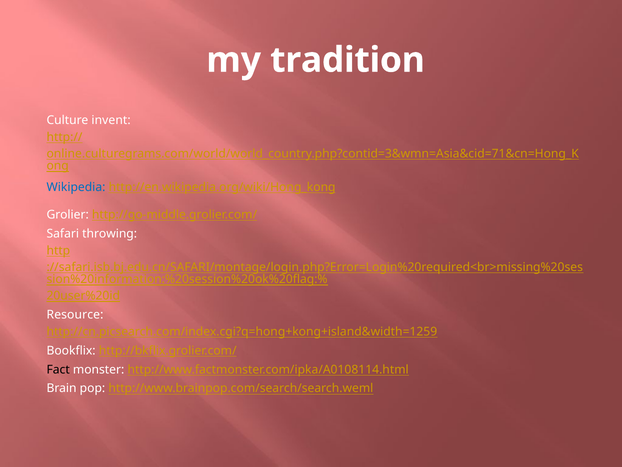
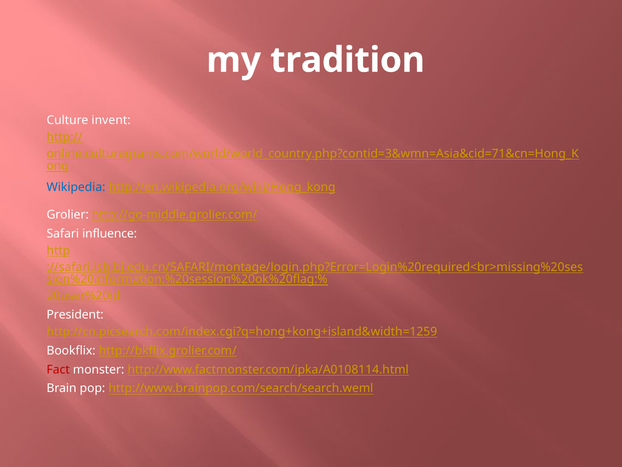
throwing: throwing -> influence
Resource: Resource -> President
Fact colour: black -> red
